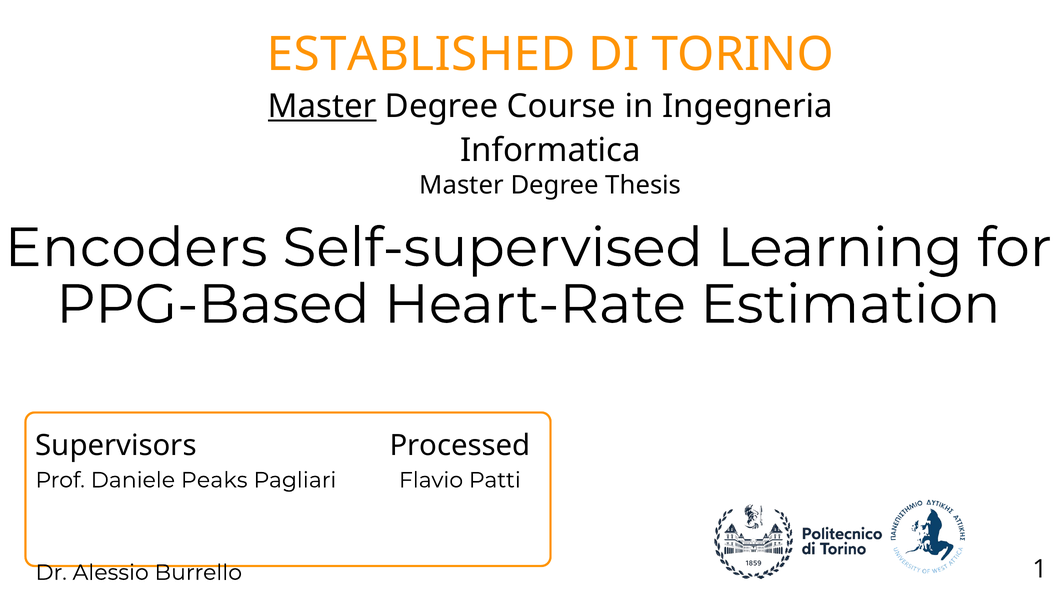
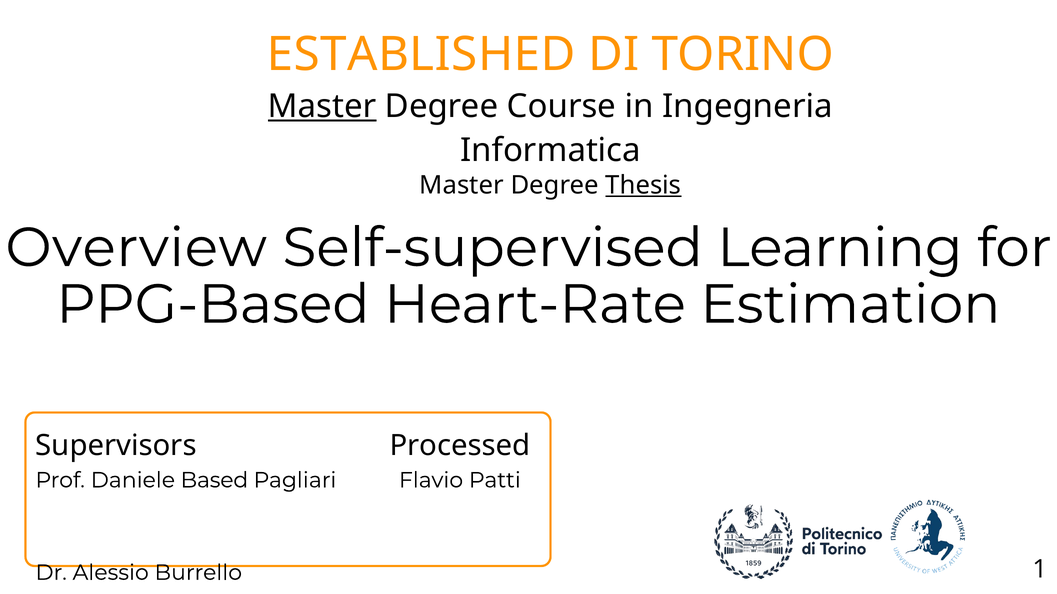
Thesis underline: none -> present
Encoders: Encoders -> Overview
Peaks: Peaks -> Based
